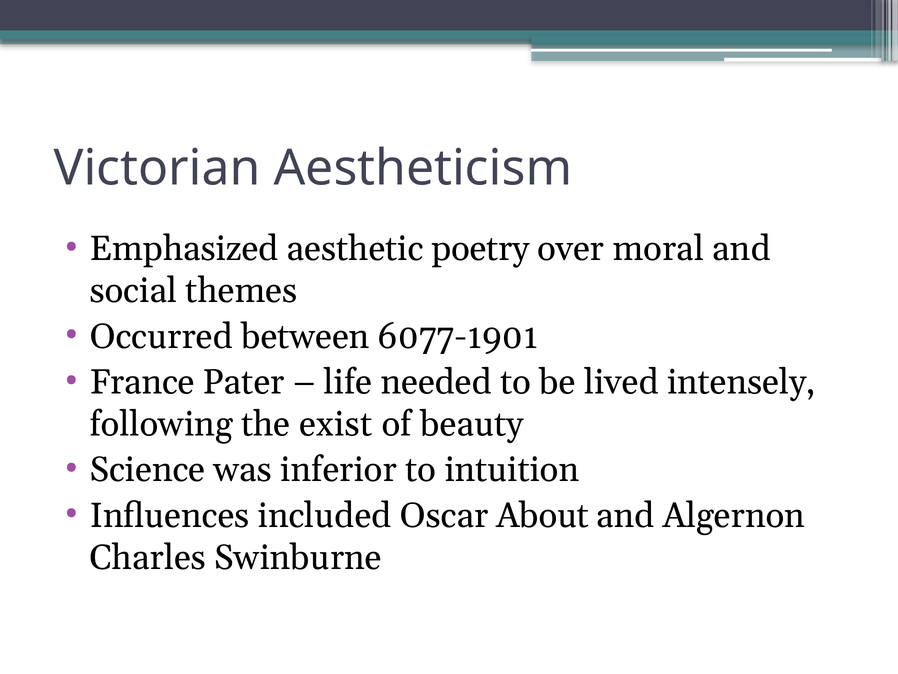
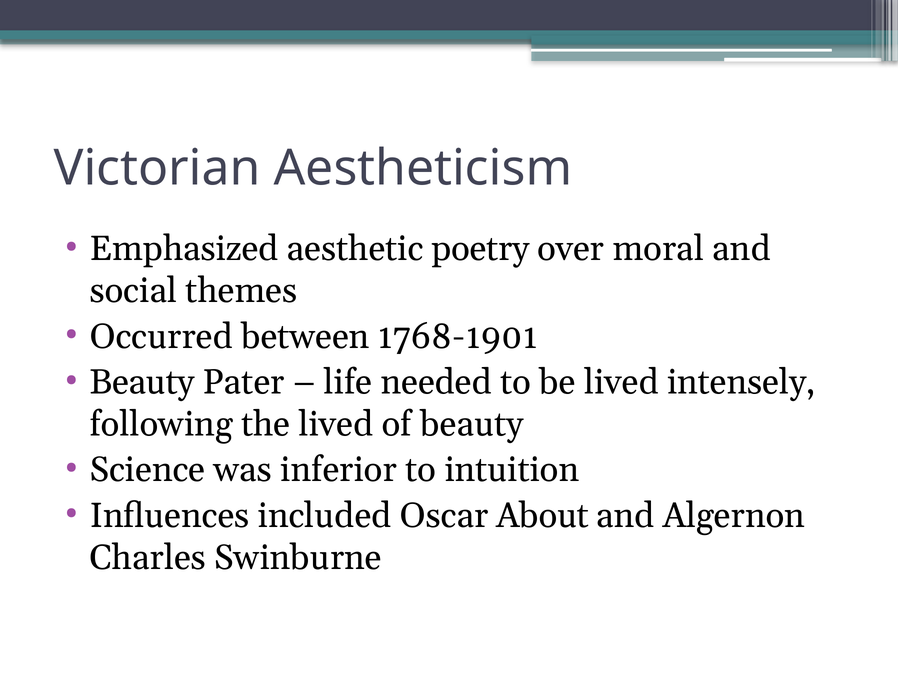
6077-1901: 6077-1901 -> 1768-1901
France at (142, 382): France -> Beauty
the exist: exist -> lived
